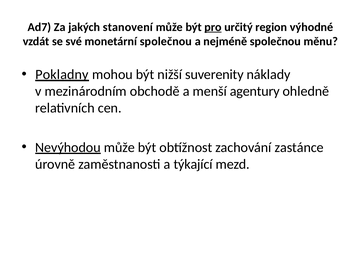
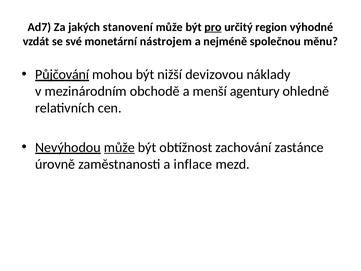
monetární společnou: společnou -> nástrojem
Pokladny: Pokladny -> Půjčování
suverenity: suverenity -> devizovou
může at (119, 147) underline: none -> present
týkající: týkající -> inflace
